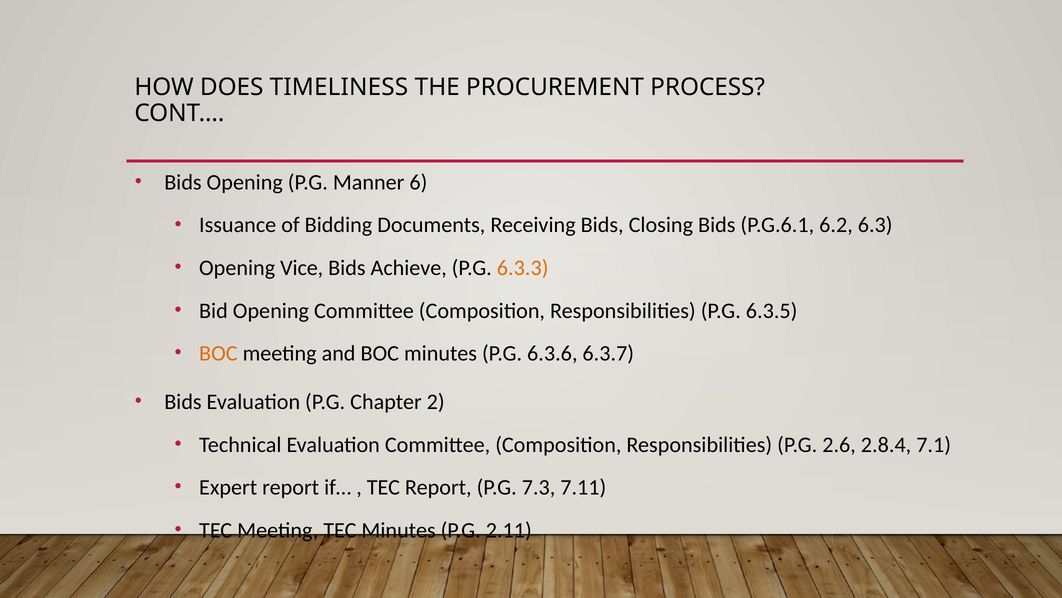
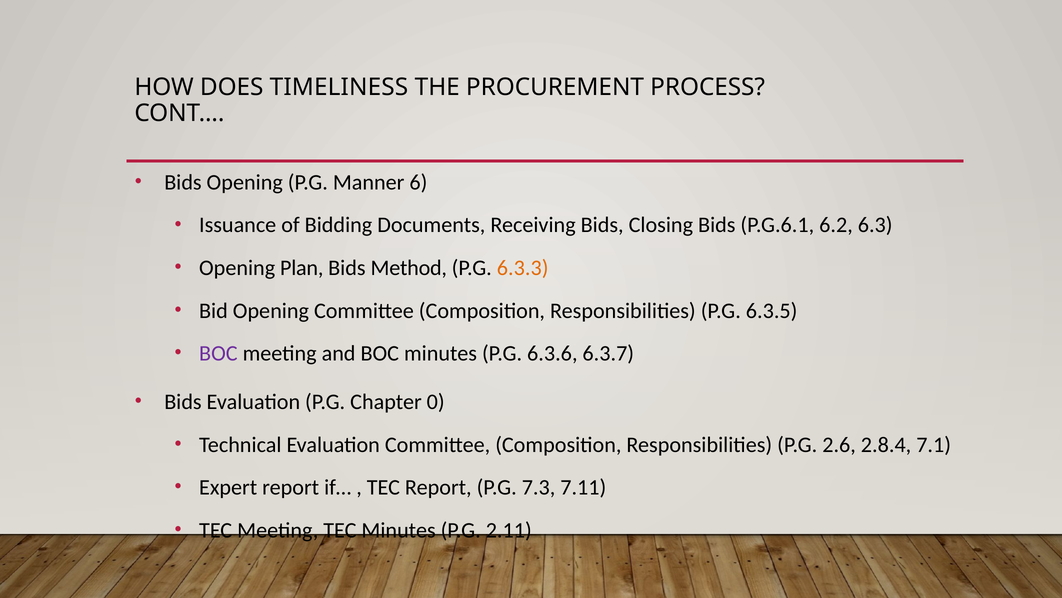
Vice: Vice -> Plan
Achieve: Achieve -> Method
BOC at (218, 353) colour: orange -> purple
2: 2 -> 0
